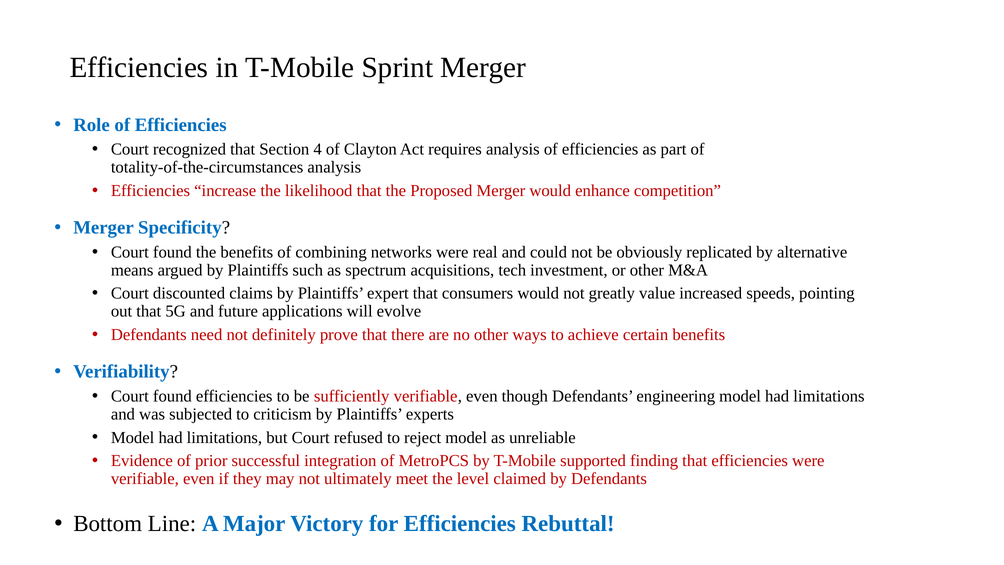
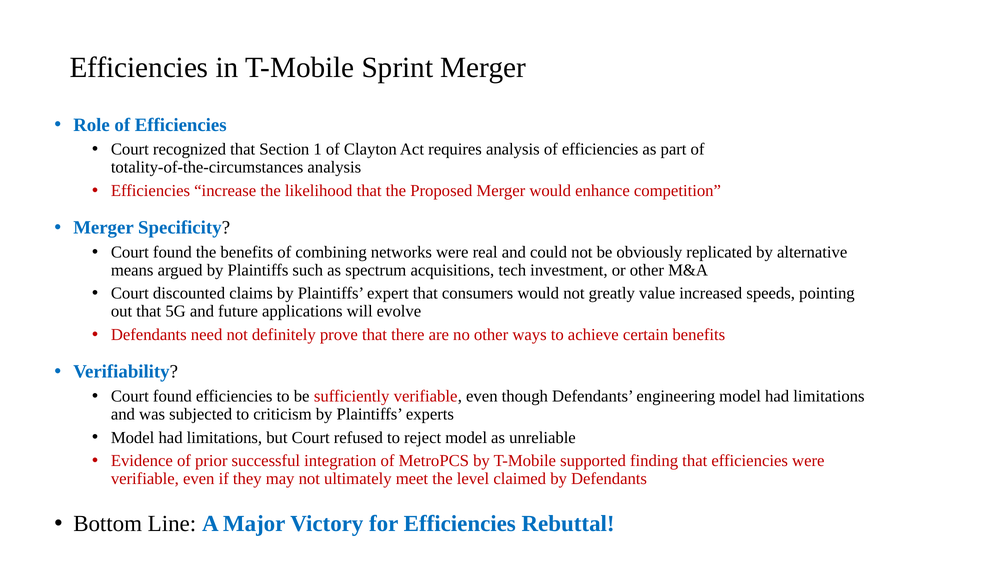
4: 4 -> 1
